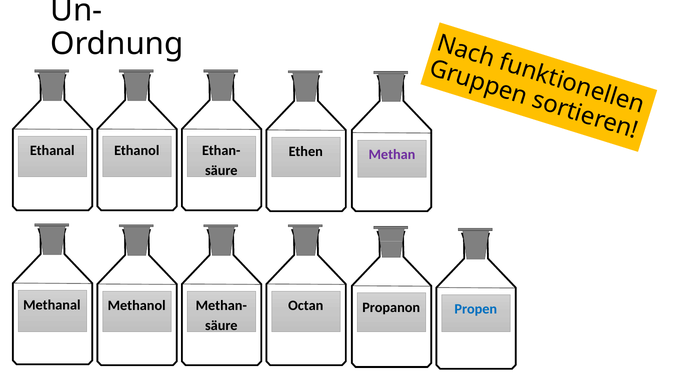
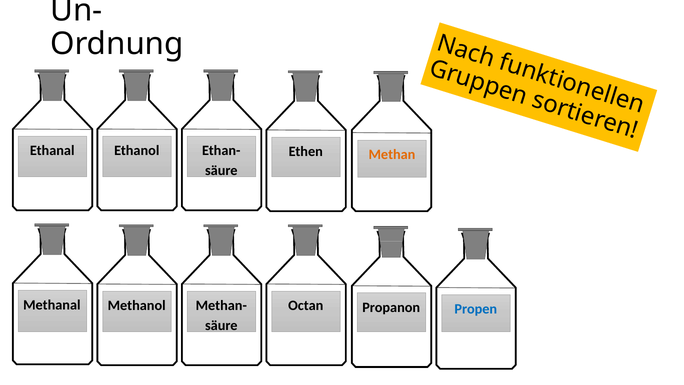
Methan colour: purple -> orange
